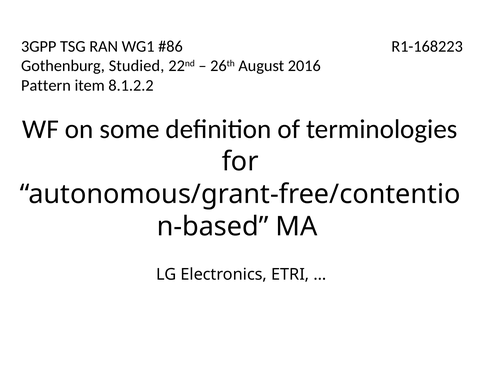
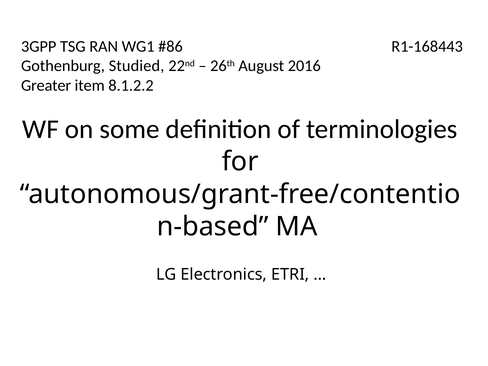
R1-168223: R1-168223 -> R1-168443
Pattern: Pattern -> Greater
